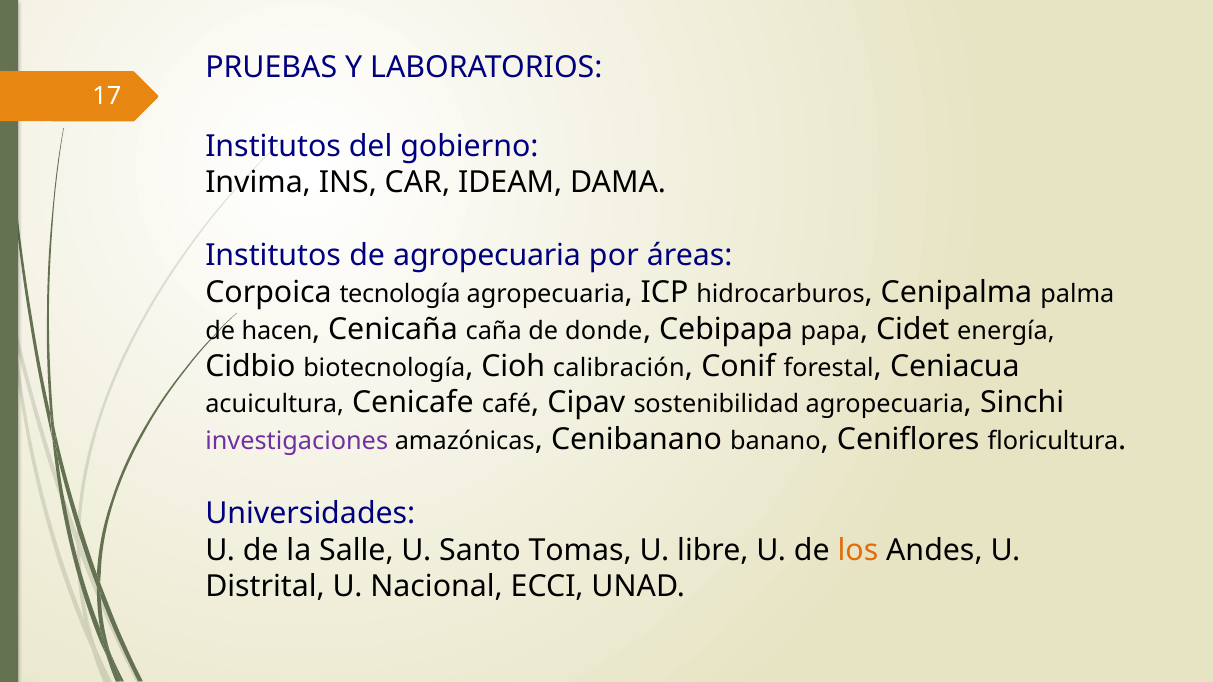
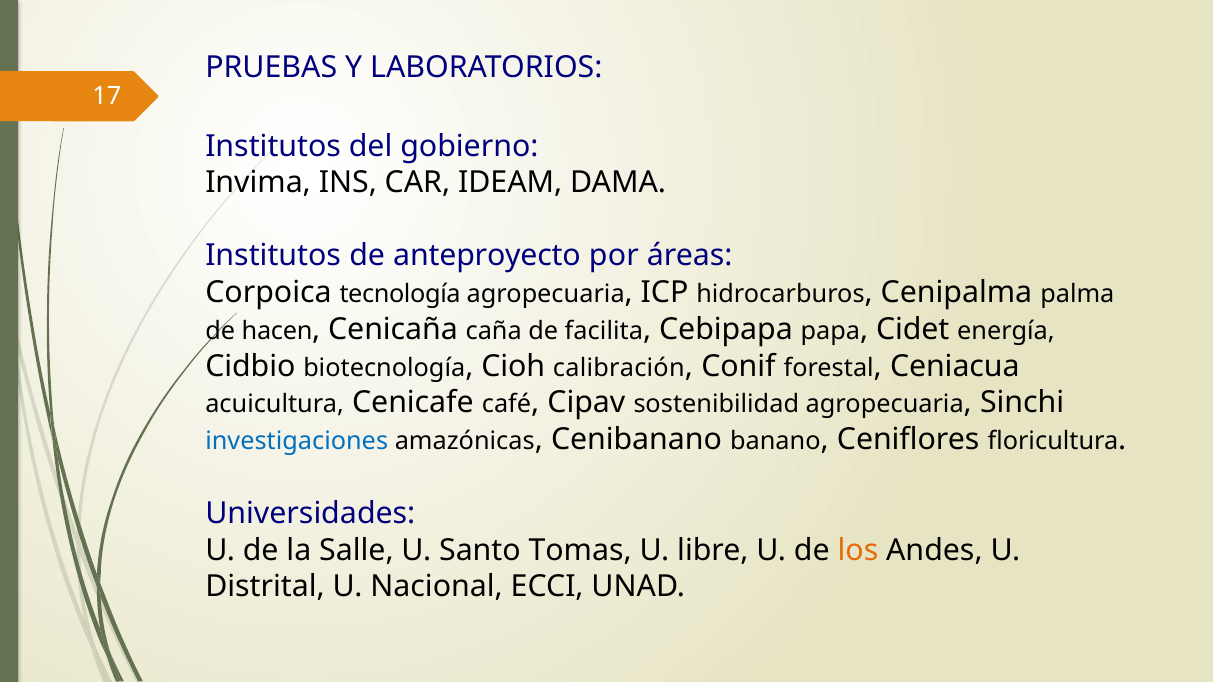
de agropecuaria: agropecuaria -> anteproyecto
donde: donde -> facilita
investigaciones colour: purple -> blue
